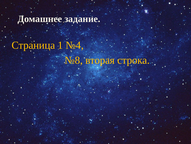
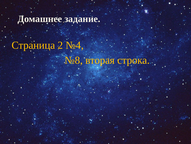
1: 1 -> 2
